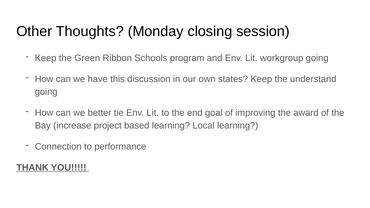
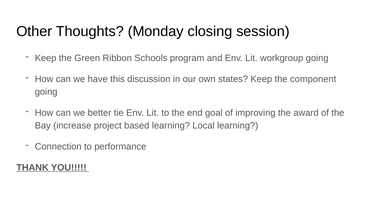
understand: understand -> component
